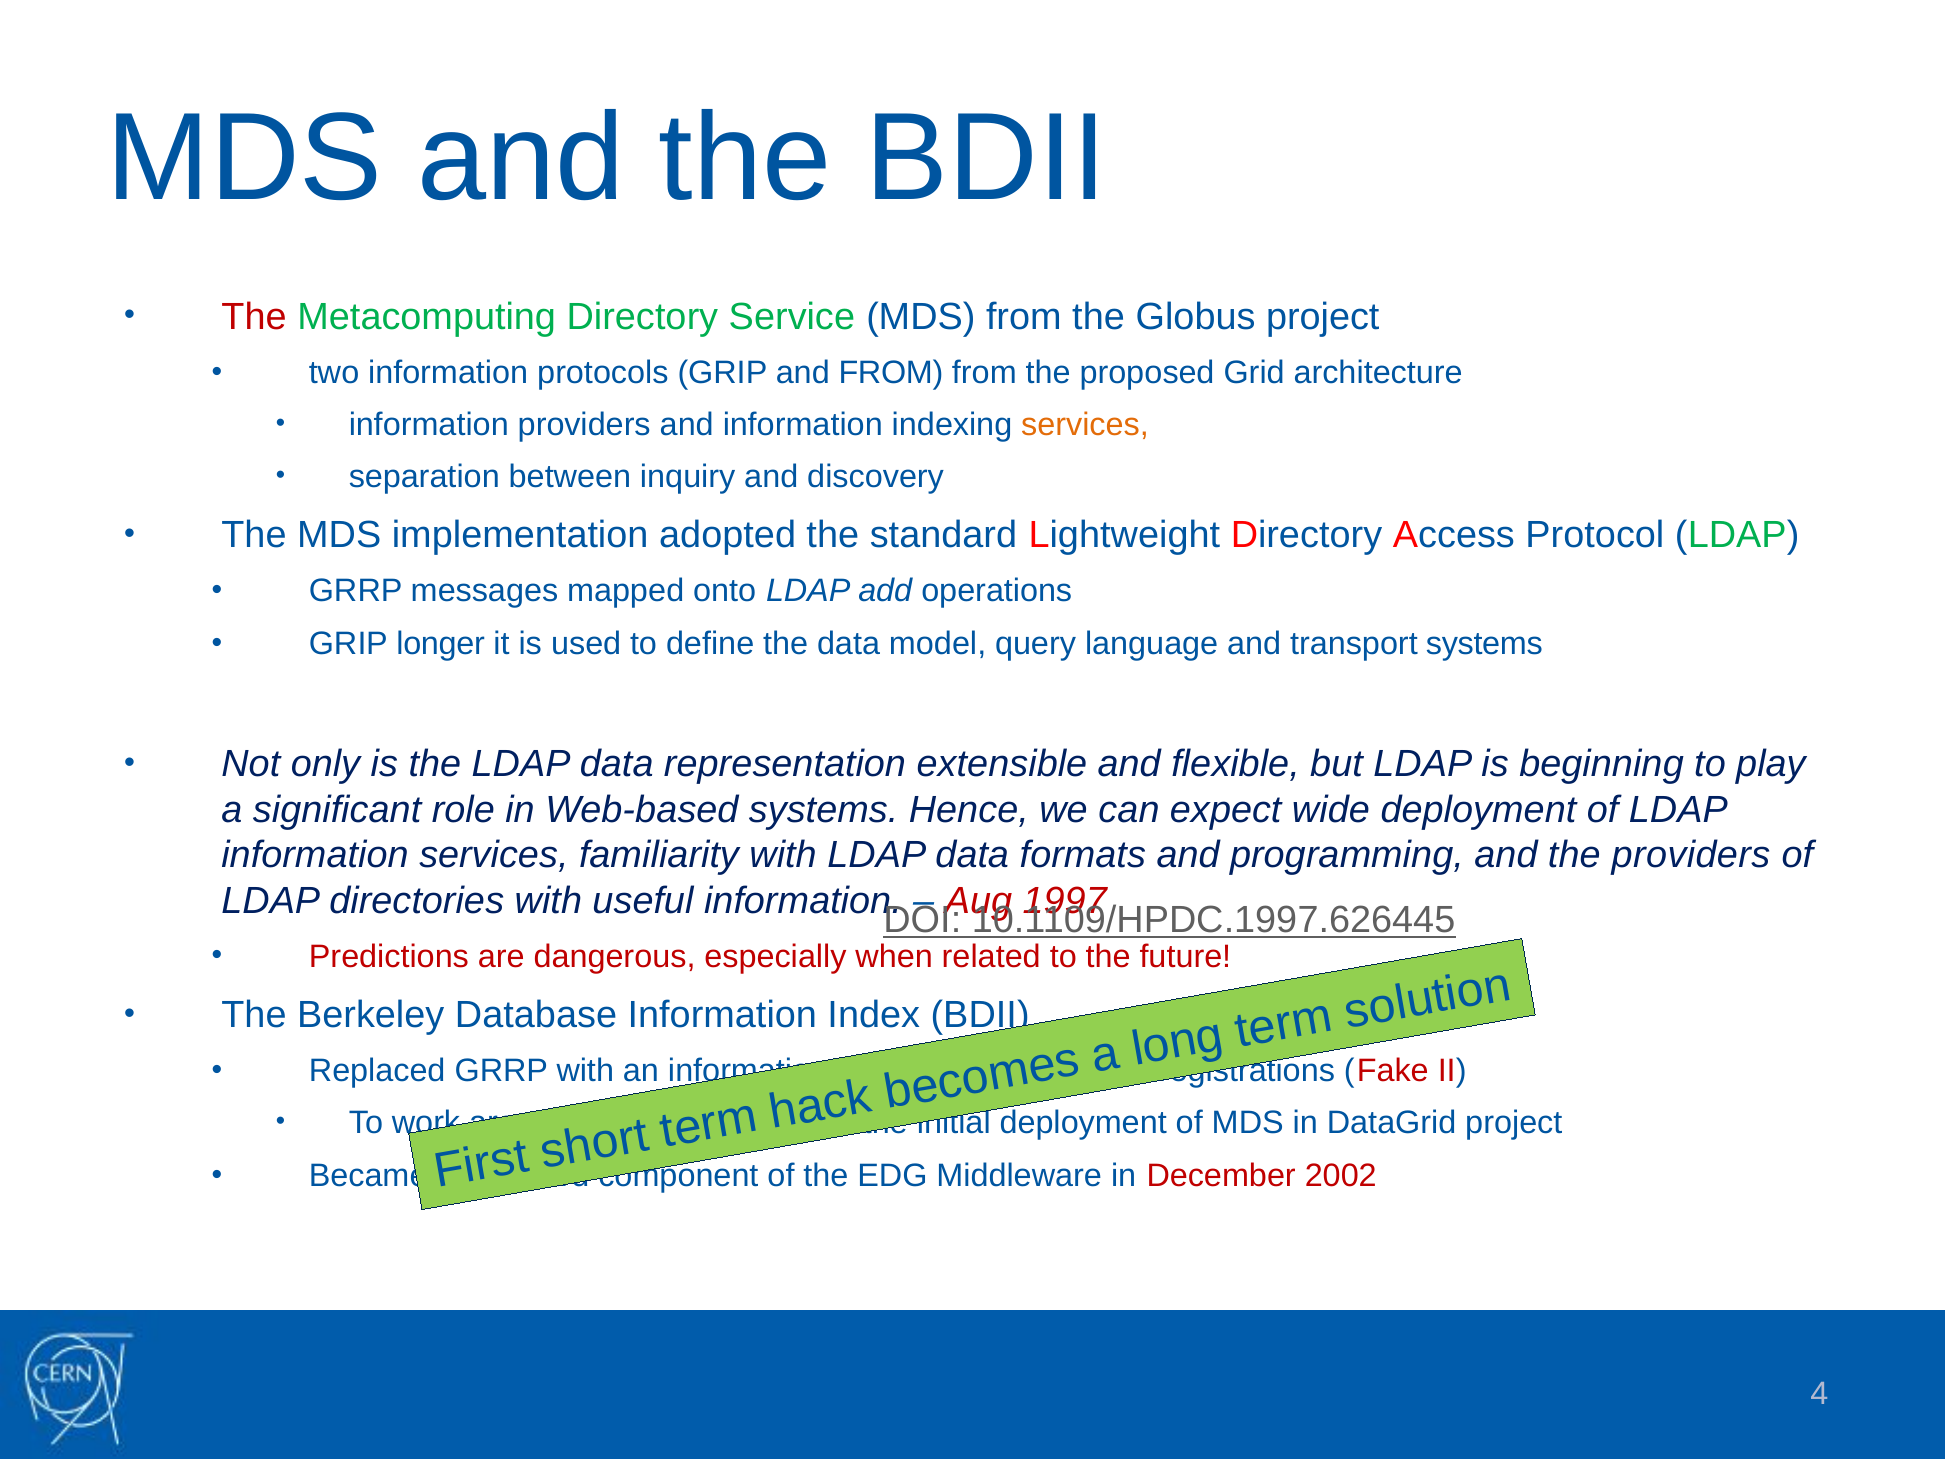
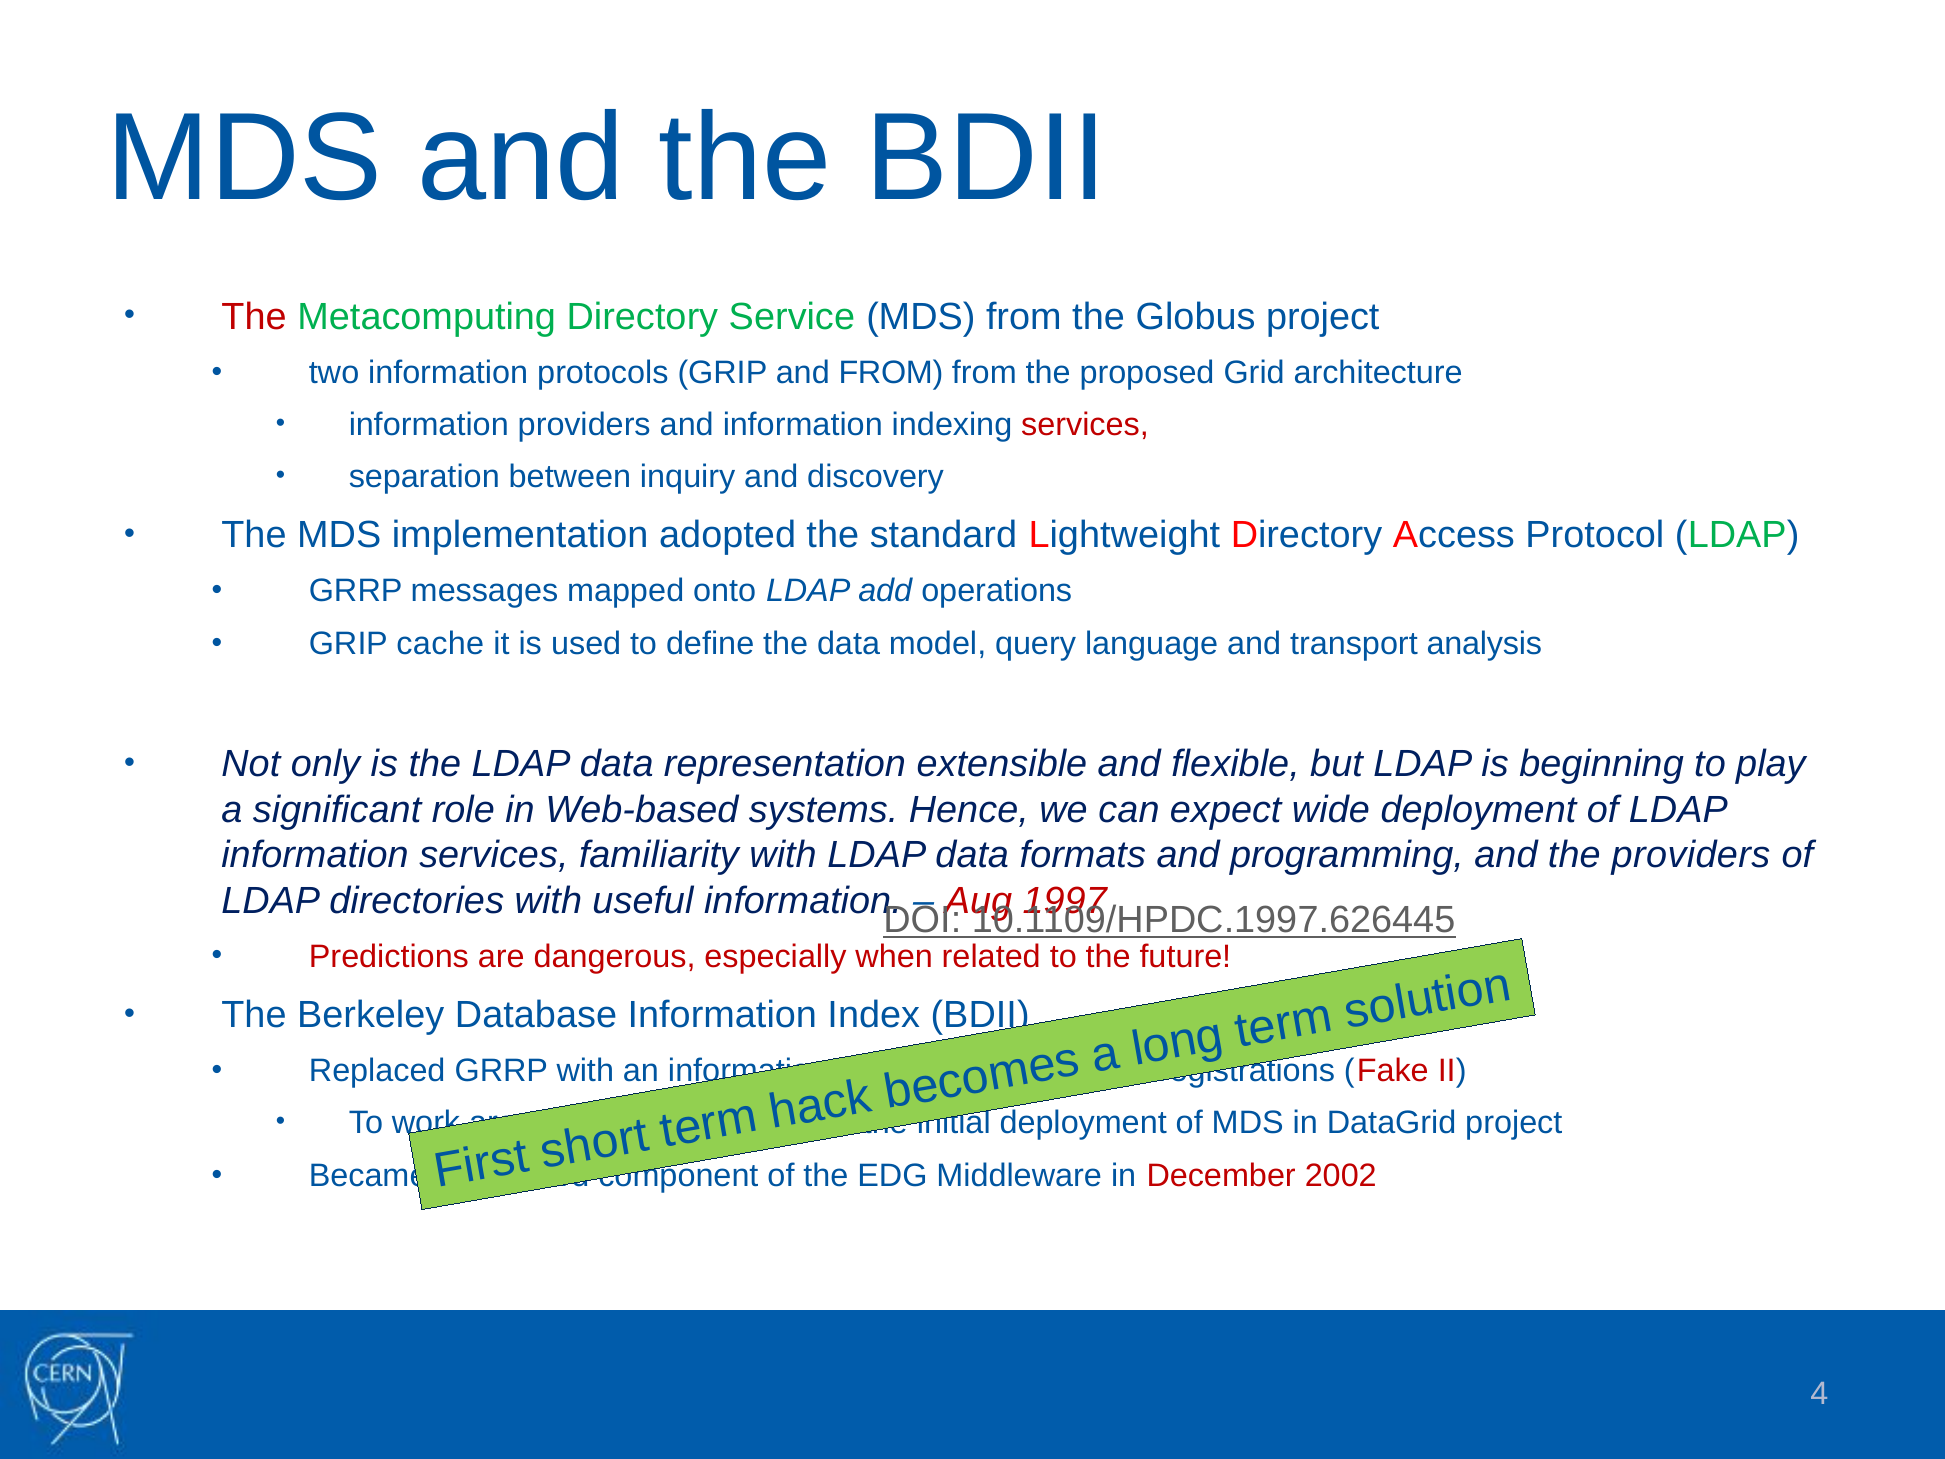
services at (1085, 424) colour: orange -> red
GRIP longer: longer -> cache
transport systems: systems -> analysis
